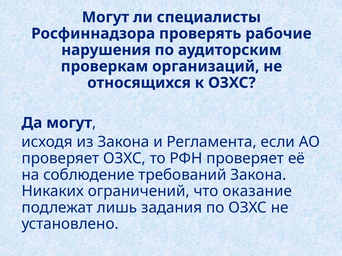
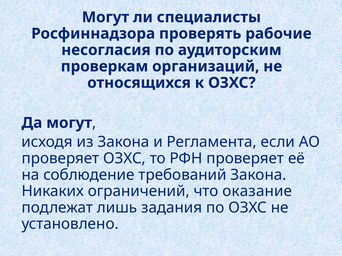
нарушения: нарушения -> несогласия
